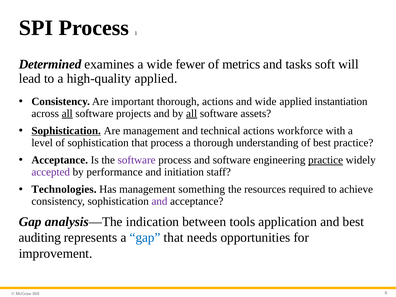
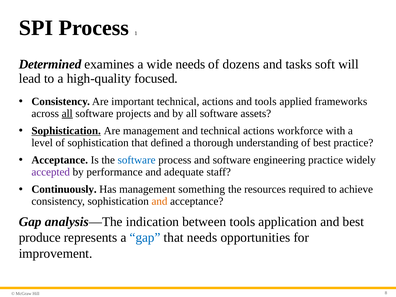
wide fewer: fewer -> needs
metrics: metrics -> dozens
high-quality applied: applied -> focused
important thorough: thorough -> technical
and wide: wide -> tools
instantiation: instantiation -> frameworks
all at (192, 113) underline: present -> none
that process: process -> defined
software at (137, 160) colour: purple -> blue
practice at (326, 160) underline: present -> none
initiation: initiation -> adequate
Technologies: Technologies -> Continuously
and at (159, 201) colour: purple -> orange
auditing: auditing -> produce
